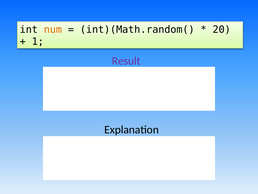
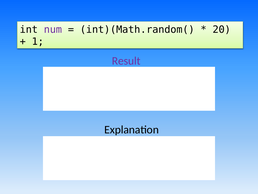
num colour: orange -> purple
